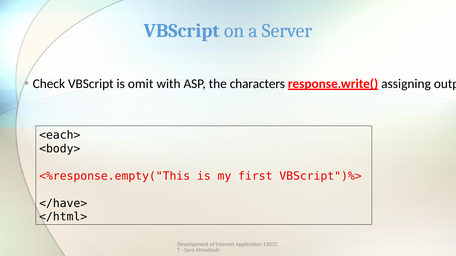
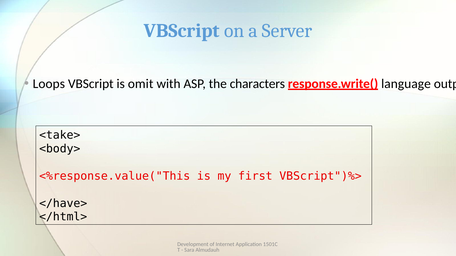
Check: Check -> Loops
assigning: assigning -> language
<each>: <each> -> <take>
<%response.empty("This: <%response.empty("This -> <%response.value("This
